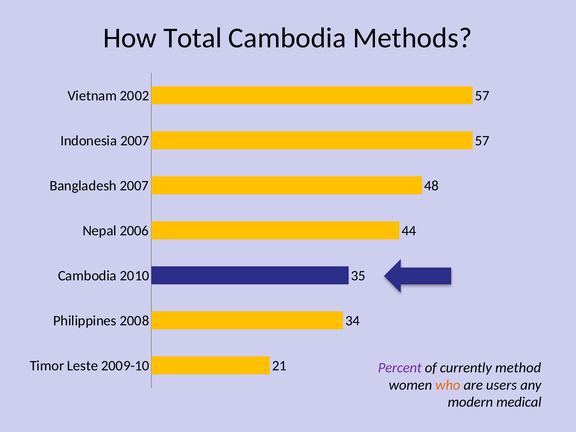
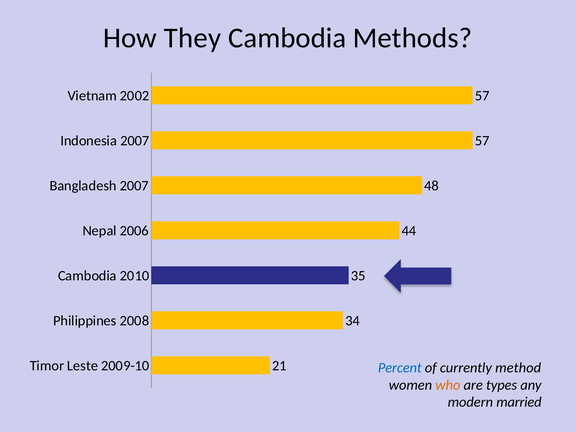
Total: Total -> They
Percent colour: purple -> blue
users: users -> types
medical: medical -> married
